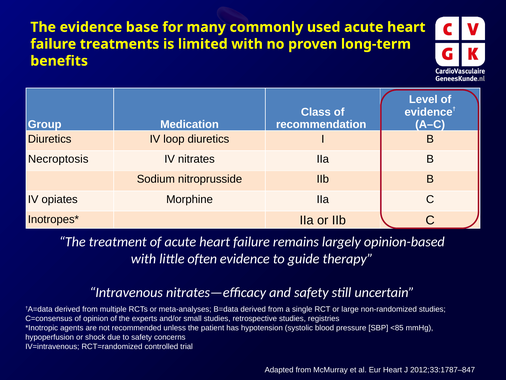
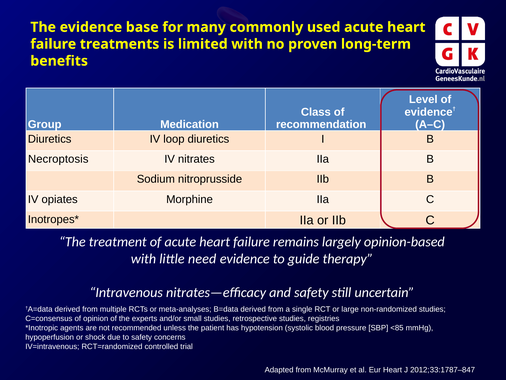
often: often -> need
